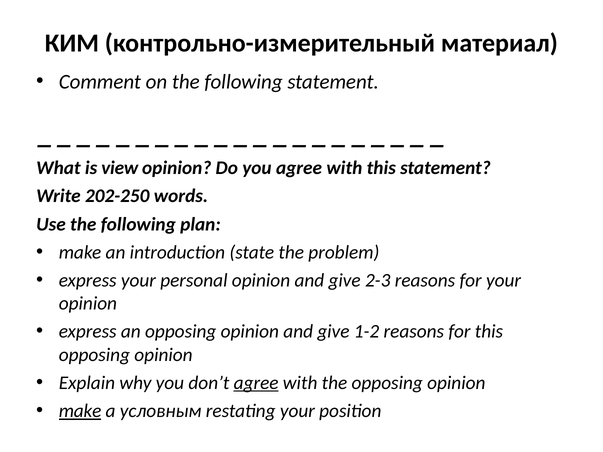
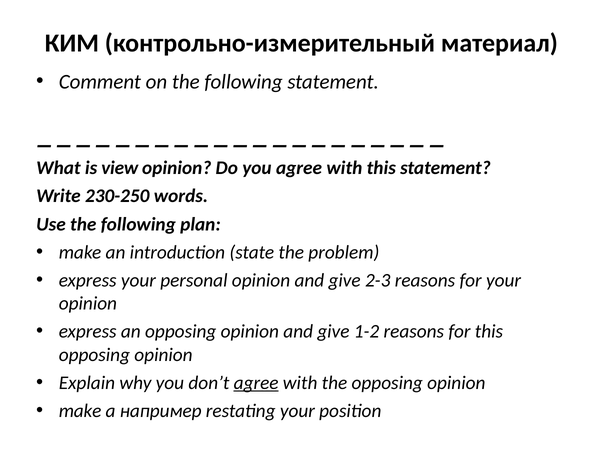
202-250: 202-250 -> 230-250
make at (80, 411) underline: present -> none
условным: условным -> например
